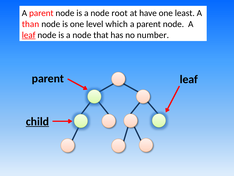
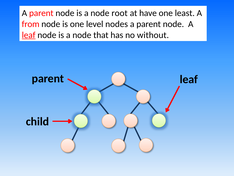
than: than -> from
which: which -> nodes
number: number -> without
child underline: present -> none
